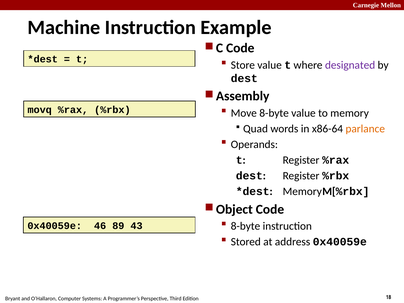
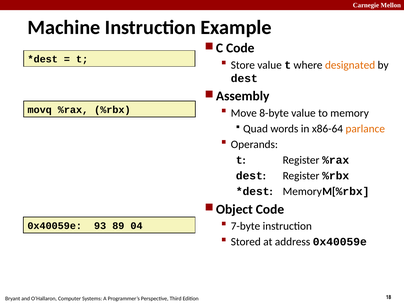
designated colour: purple -> orange
8-byte at (245, 226): 8-byte -> 7-byte
46: 46 -> 93
43: 43 -> 04
